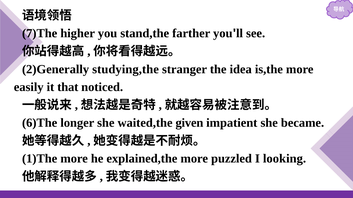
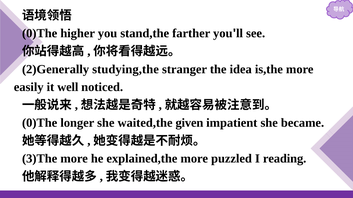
7)The at (40, 33): 7)The -> 0)The
that: that -> well
6)The at (40, 123): 6)The -> 0)The
1)The: 1)The -> 3)The
looking: looking -> reading
